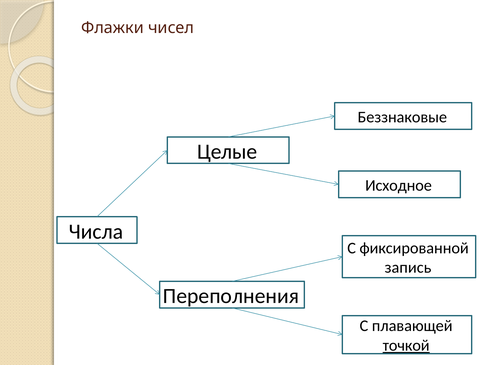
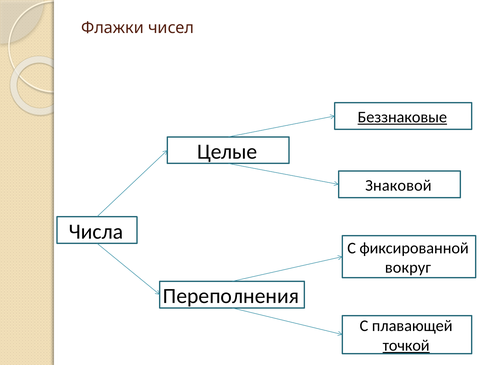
Беззнаковые underline: none -> present
Исходное: Исходное -> Знаковой
запись: запись -> вокруг
